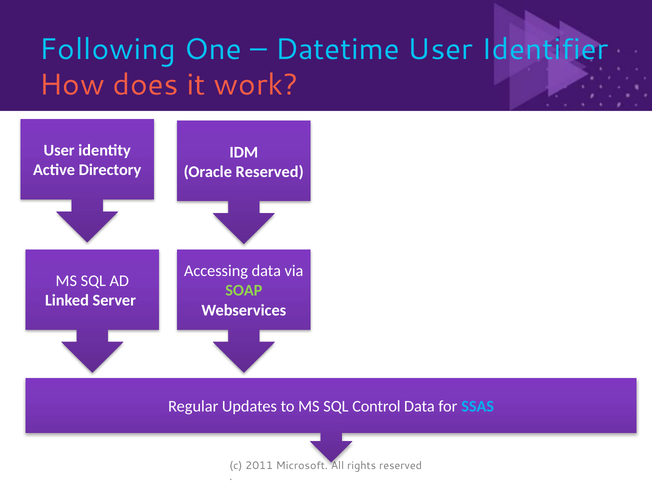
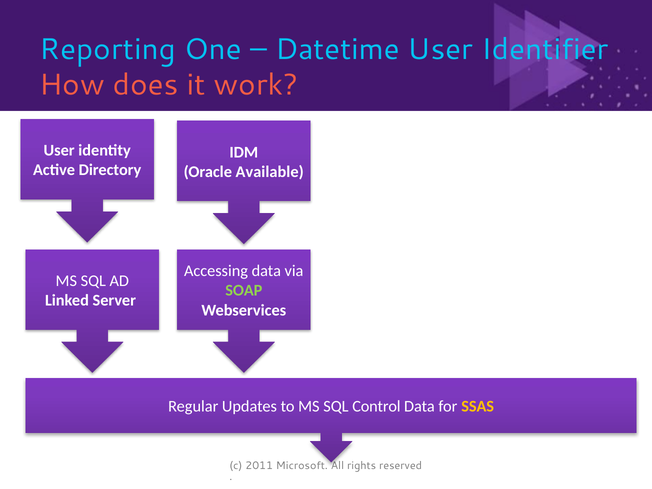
Following: Following -> Reporting
Oracle Reserved: Reserved -> Available
SSAS colour: light blue -> yellow
